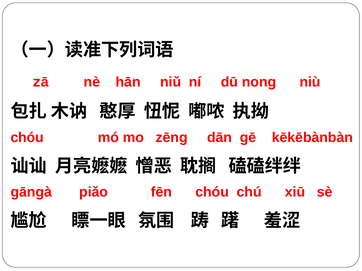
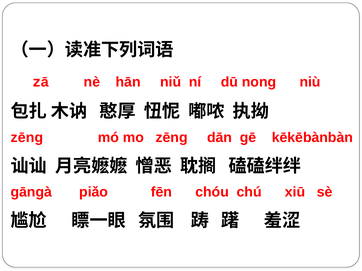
chóu at (27, 138): chóu -> zēng
